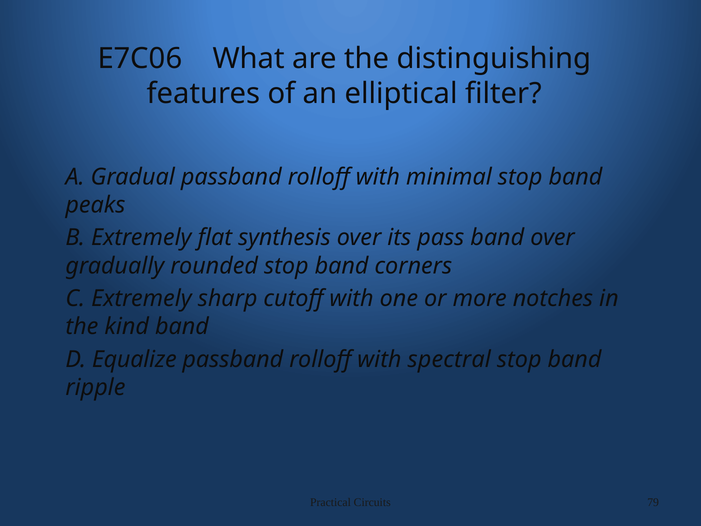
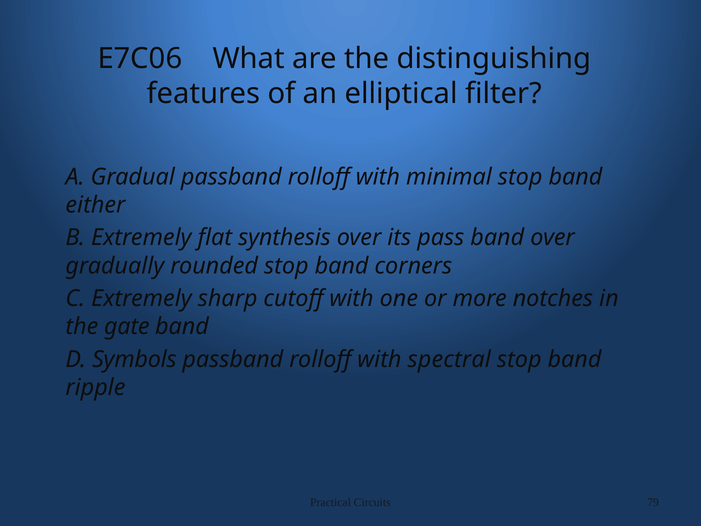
peaks: peaks -> either
kind: kind -> gate
Equalize: Equalize -> Symbols
